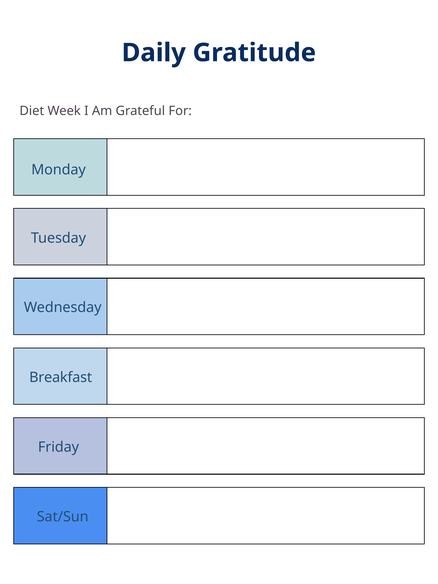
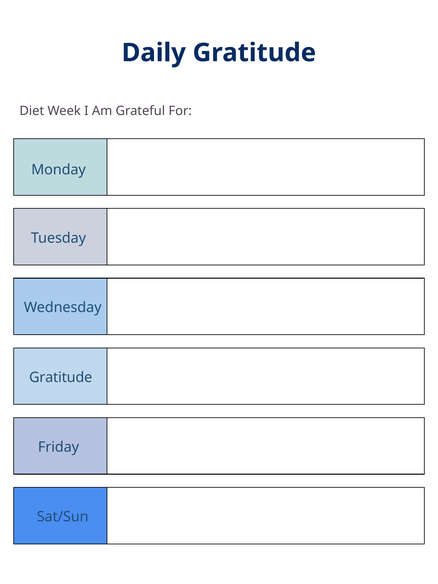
Breakfast at (61, 377): Breakfast -> Gratitude
